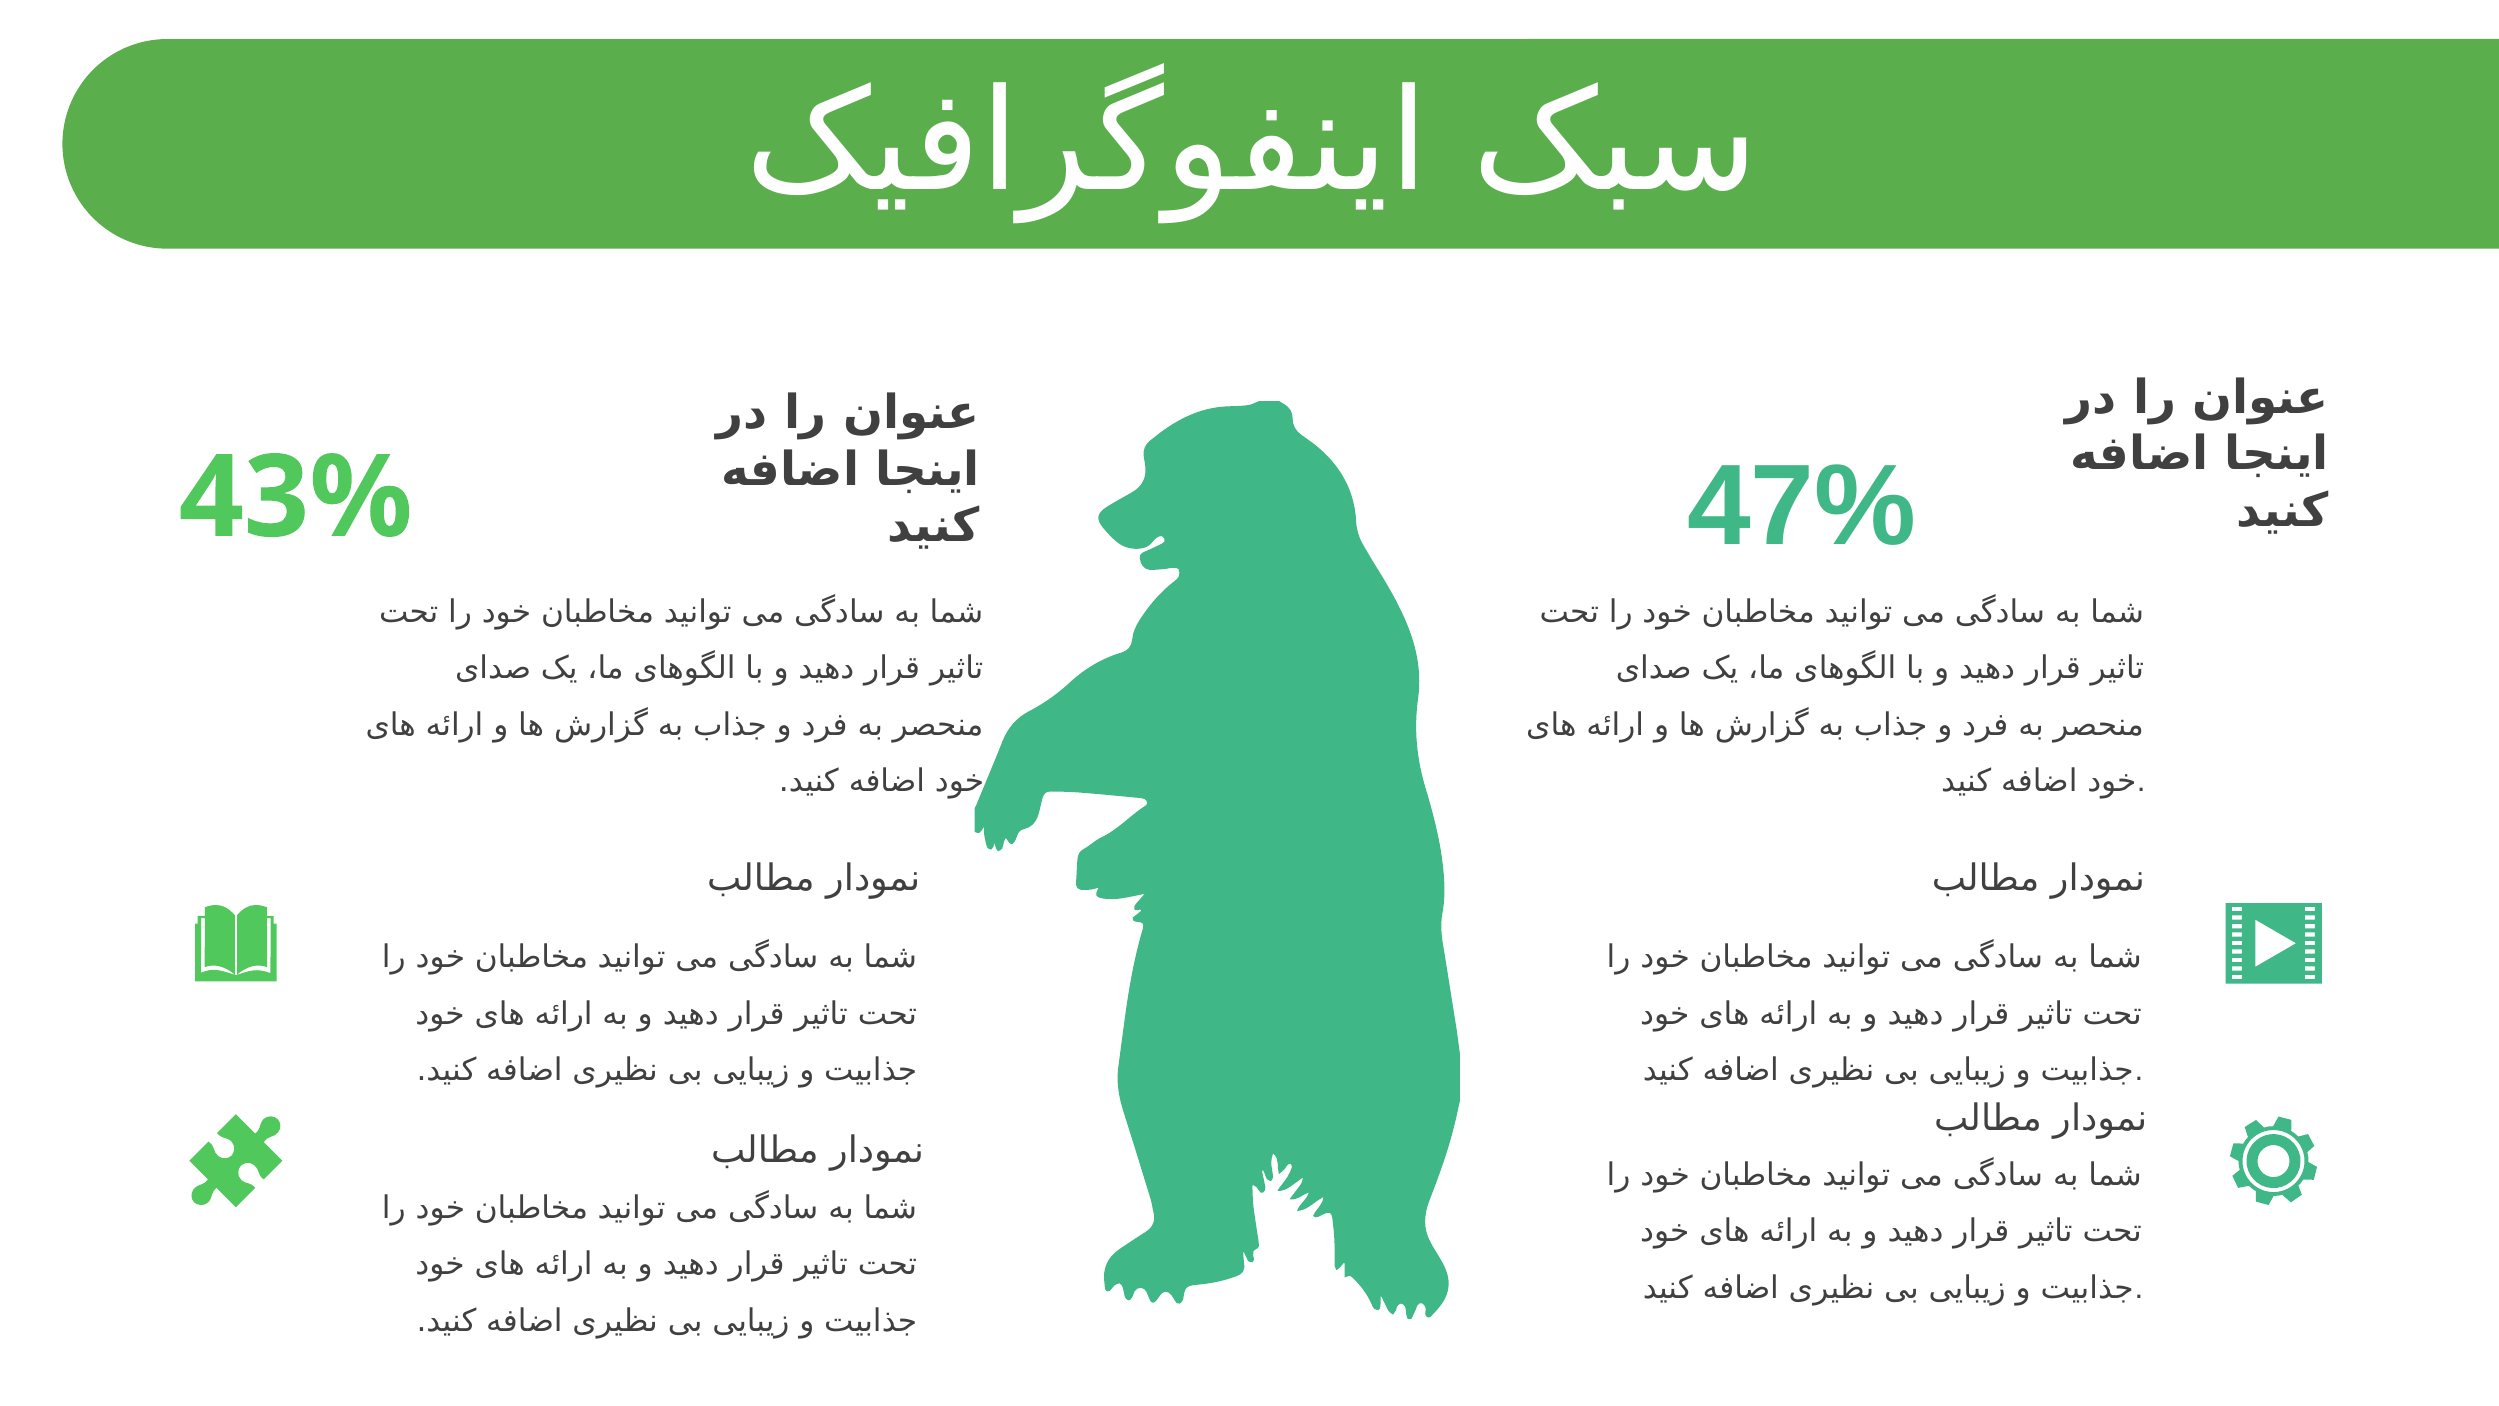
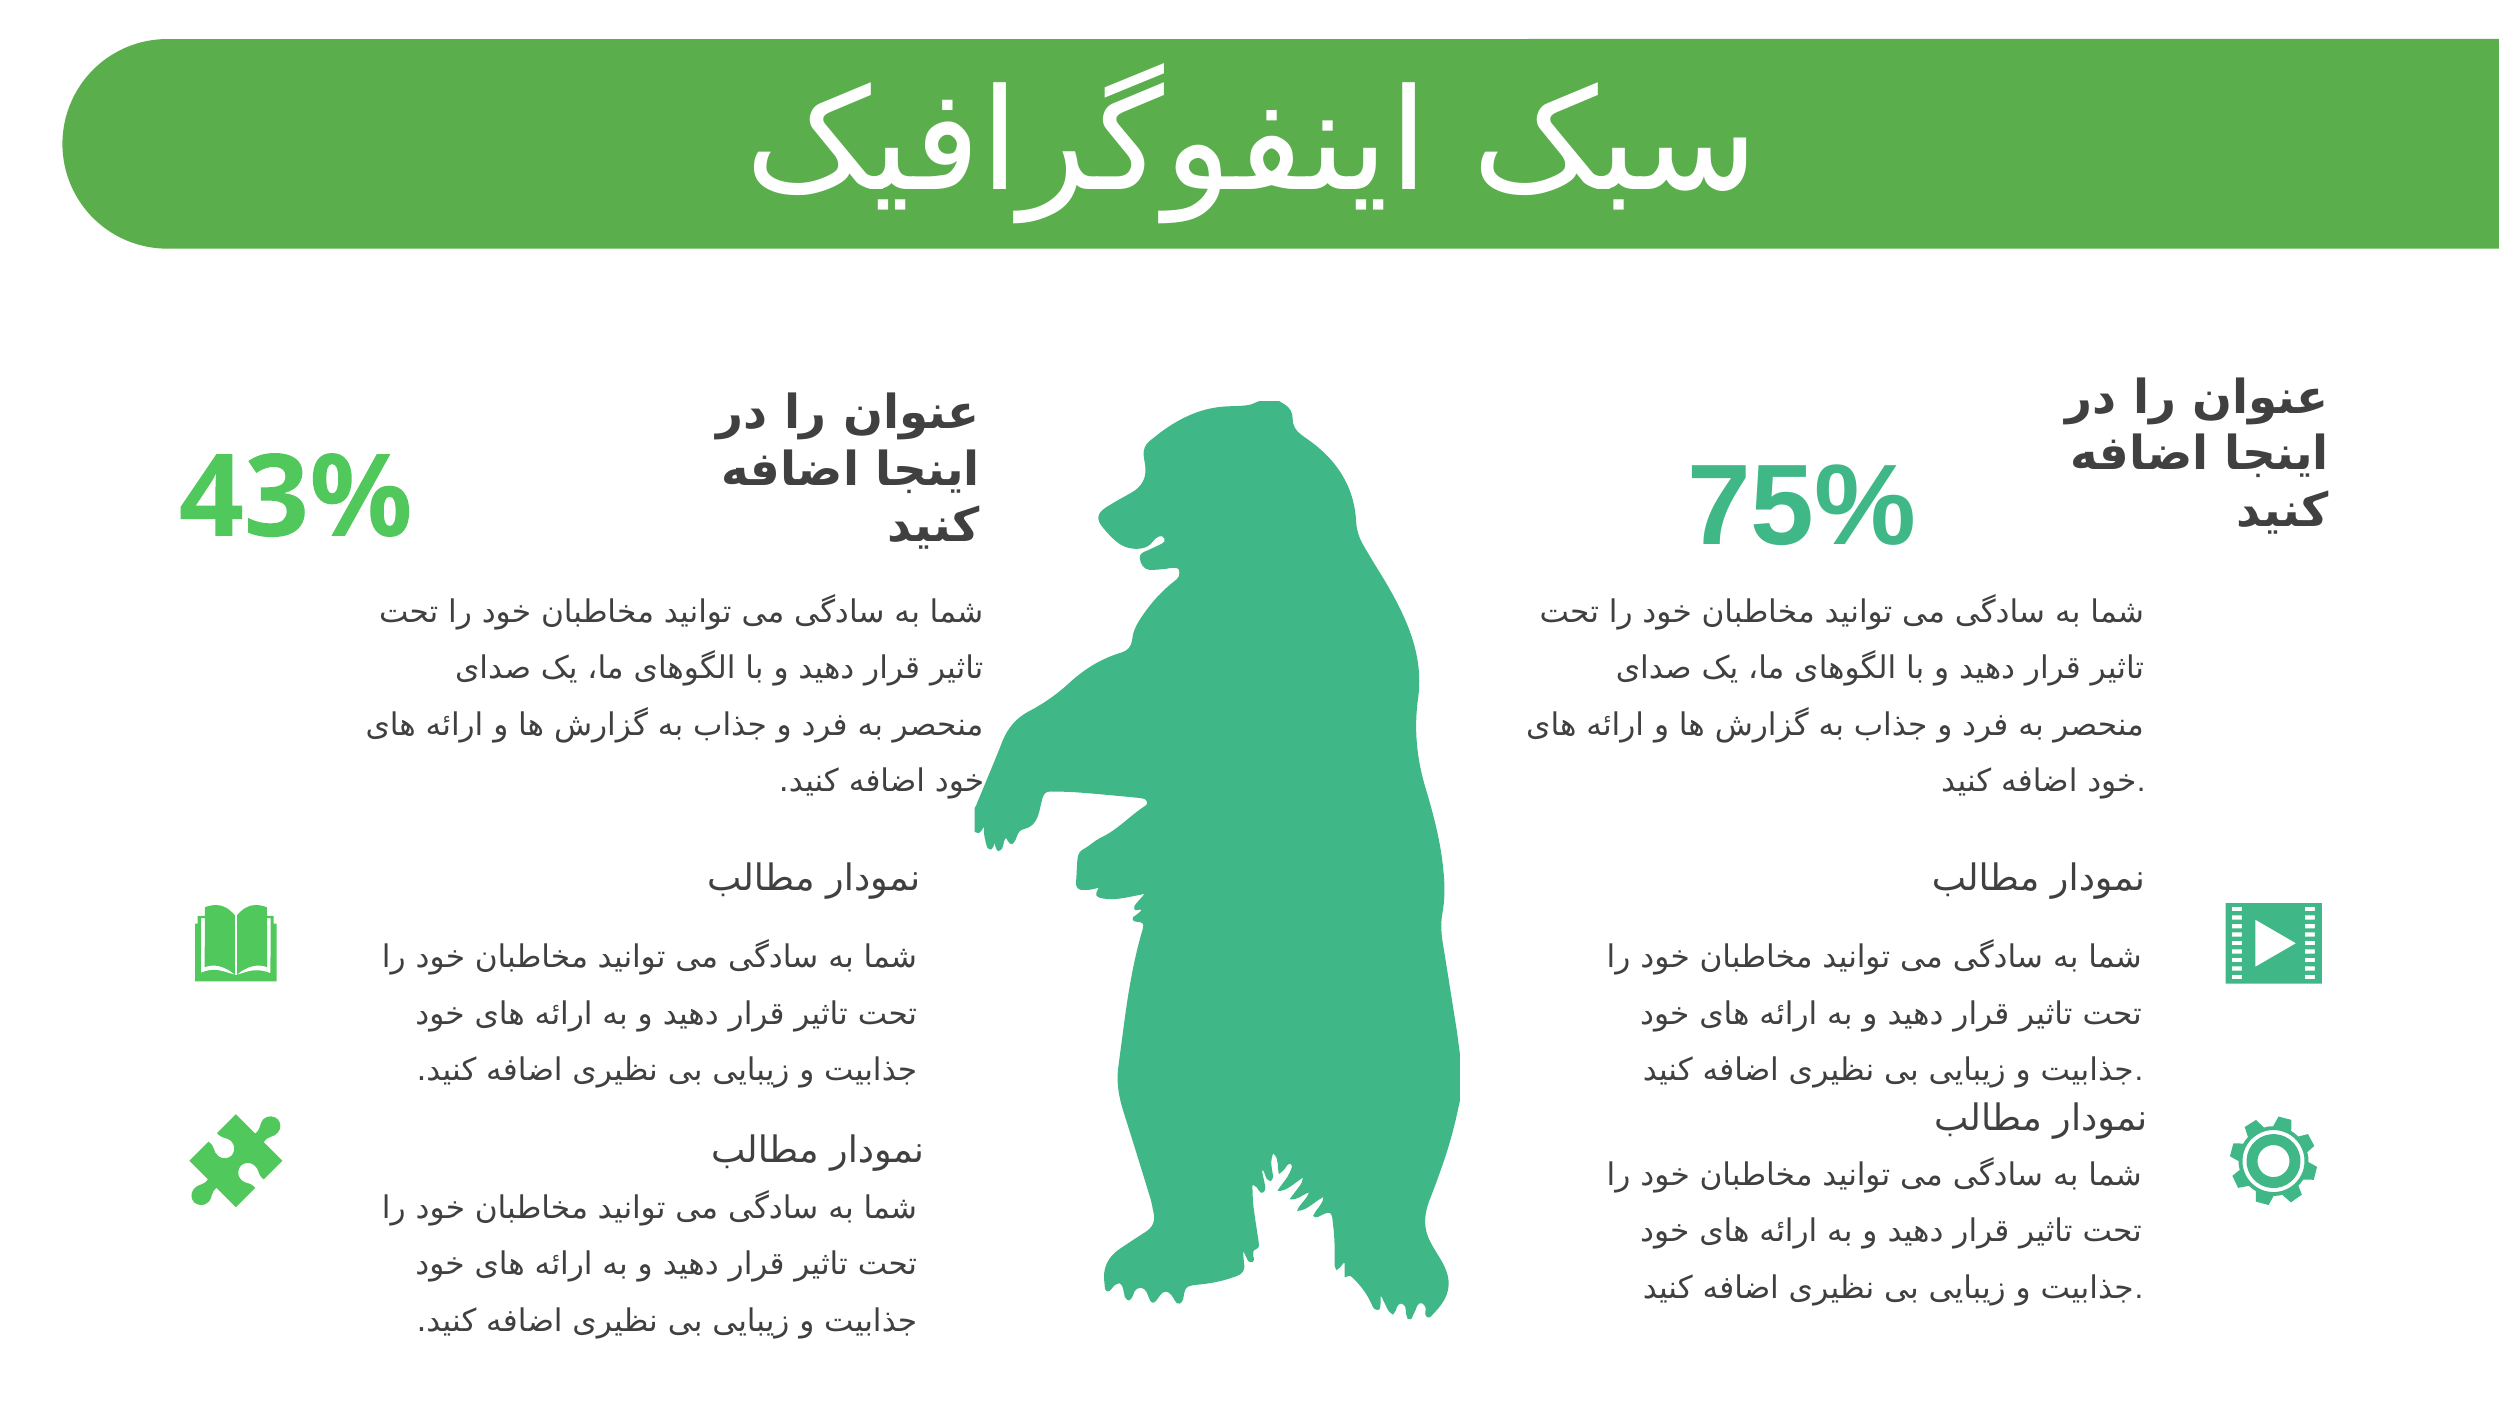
47%: 47% -> 75%
